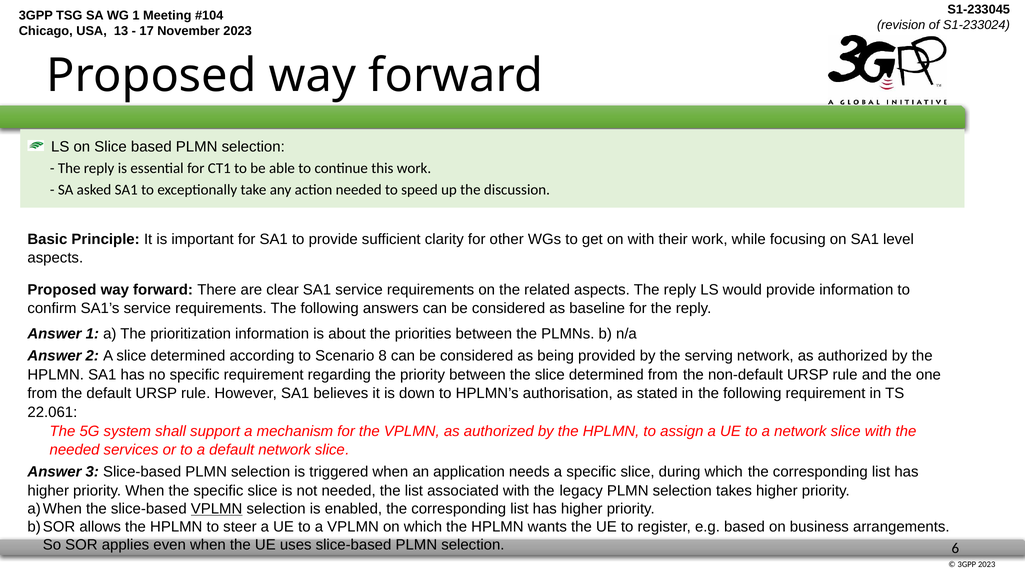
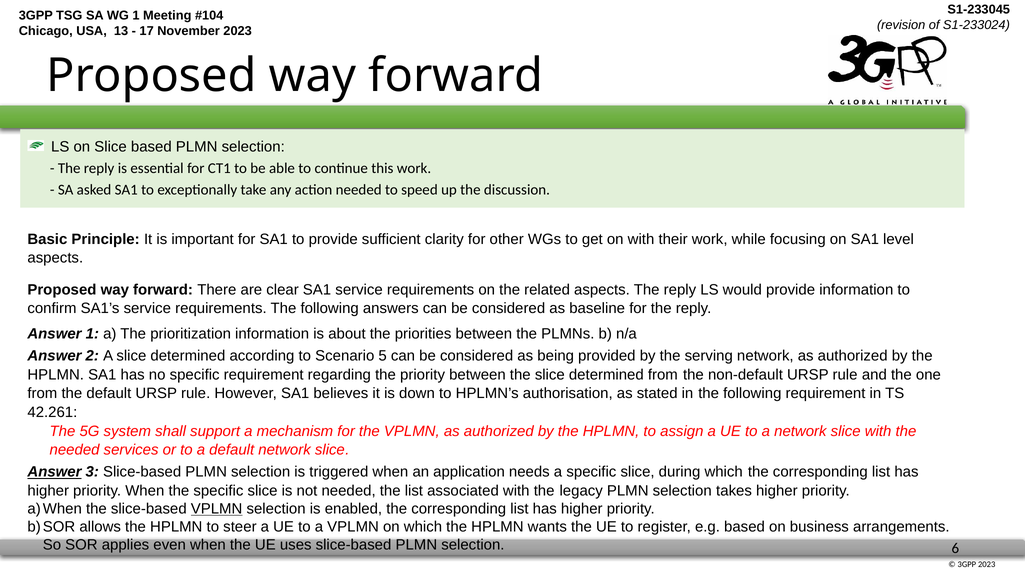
8: 8 -> 5
22.061: 22.061 -> 42.261
Answer at (54, 472) underline: none -> present
